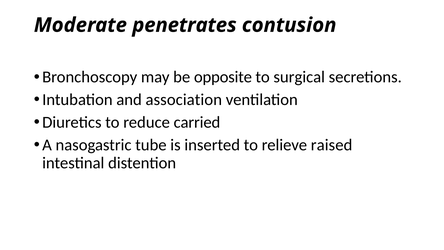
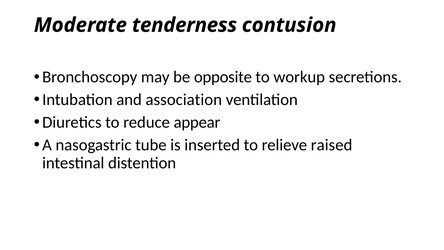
penetrates: penetrates -> tenderness
surgical: surgical -> workup
carried: carried -> appear
